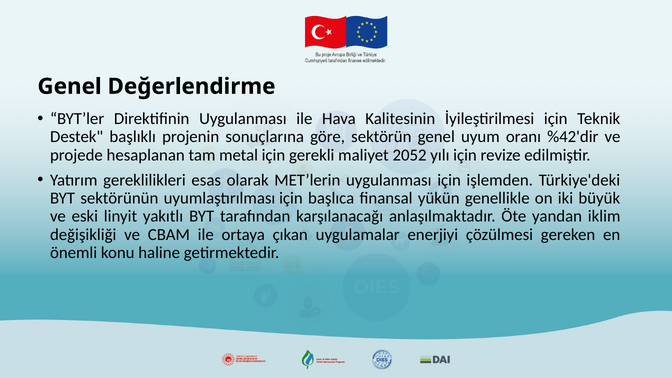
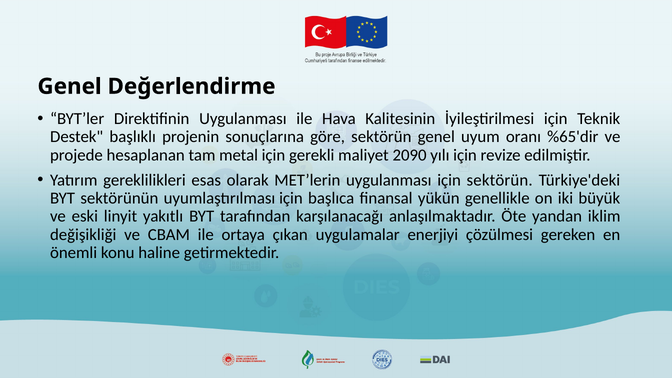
%42'dir: %42'dir -> %65'dir
2052: 2052 -> 2090
için işlemden: işlemden -> sektörün
